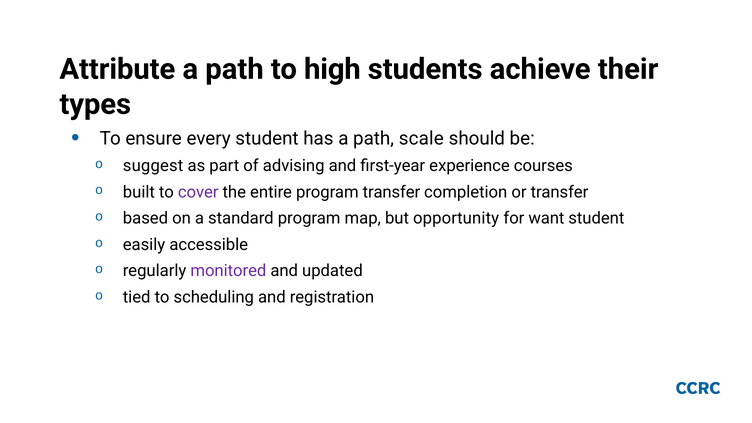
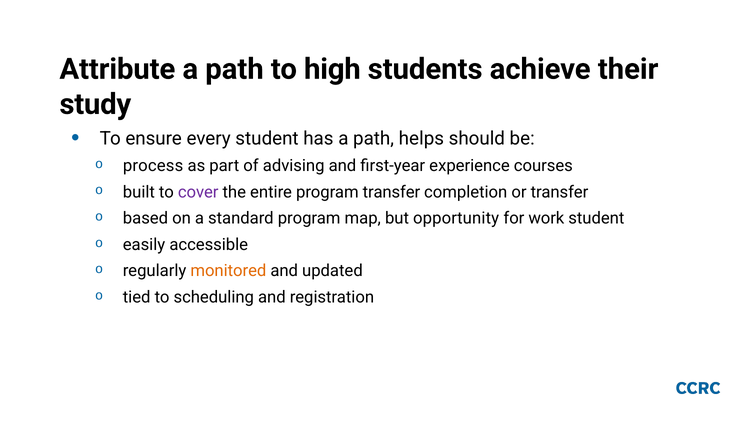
types: types -> study
scale: scale -> helps
suggest: suggest -> process
want: want -> work
monitored colour: purple -> orange
